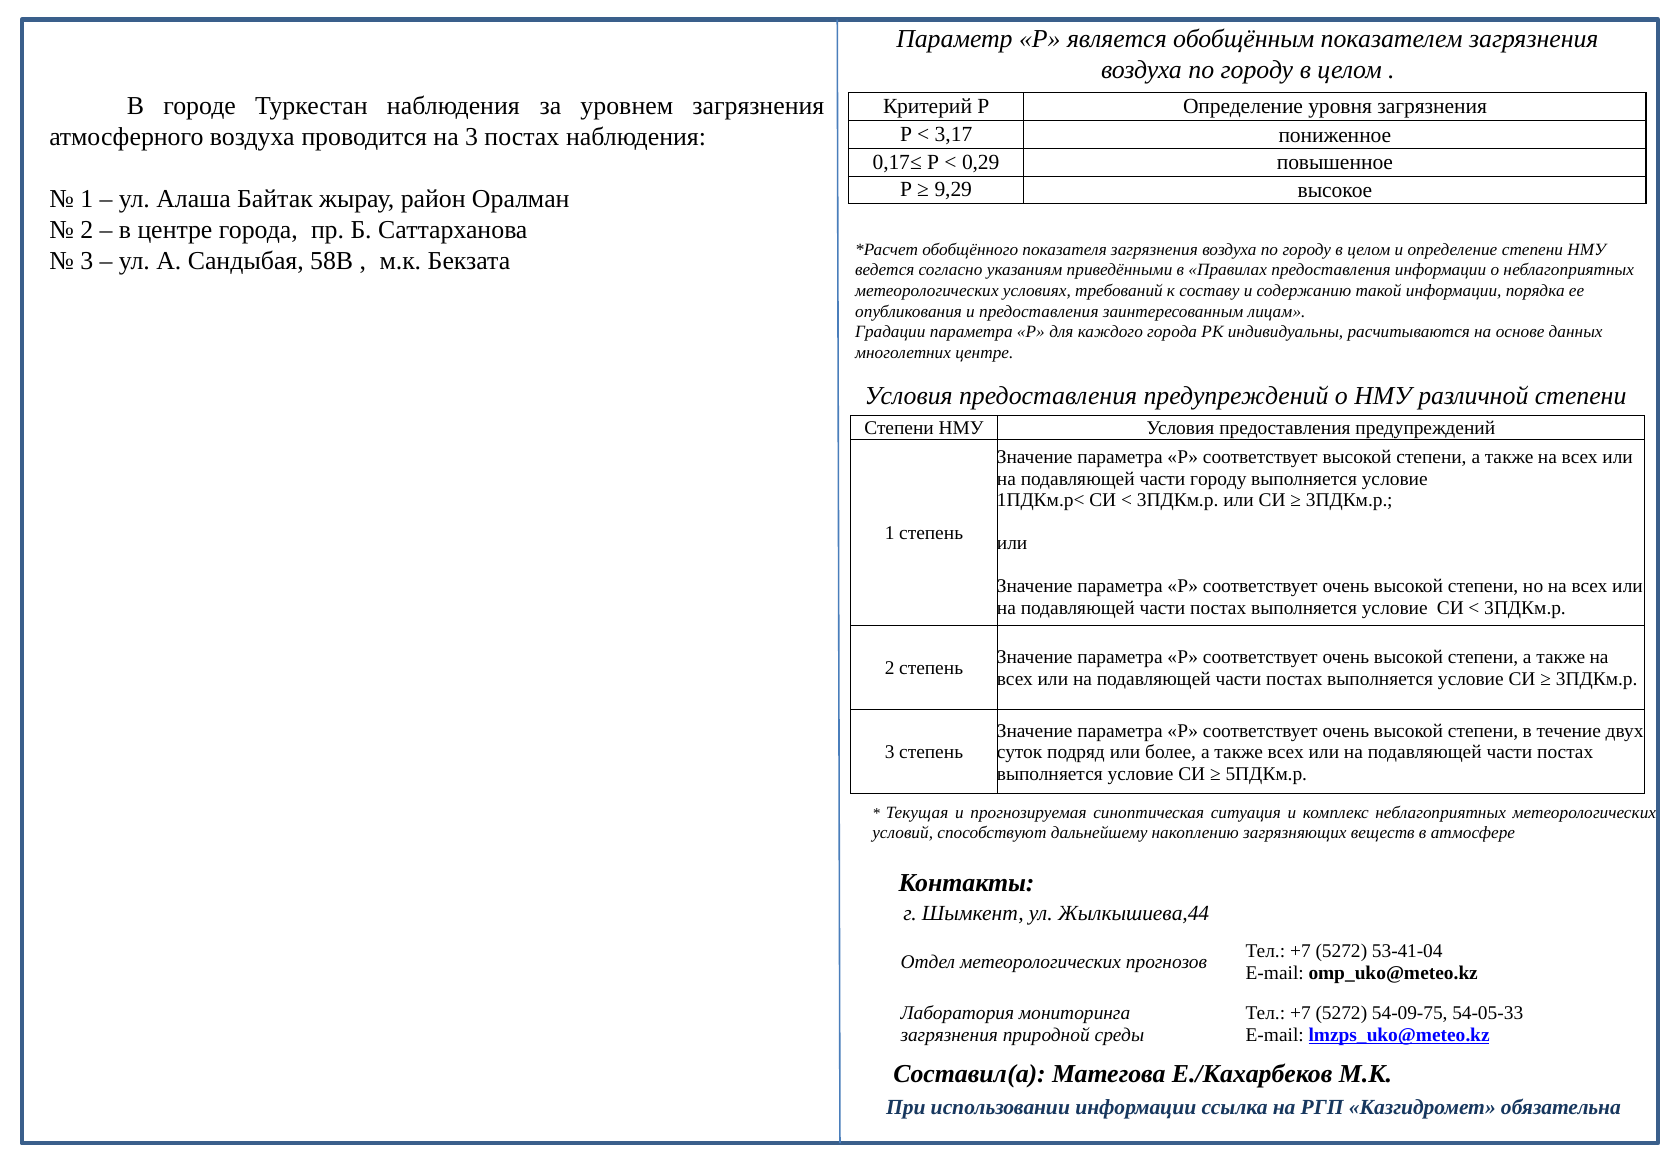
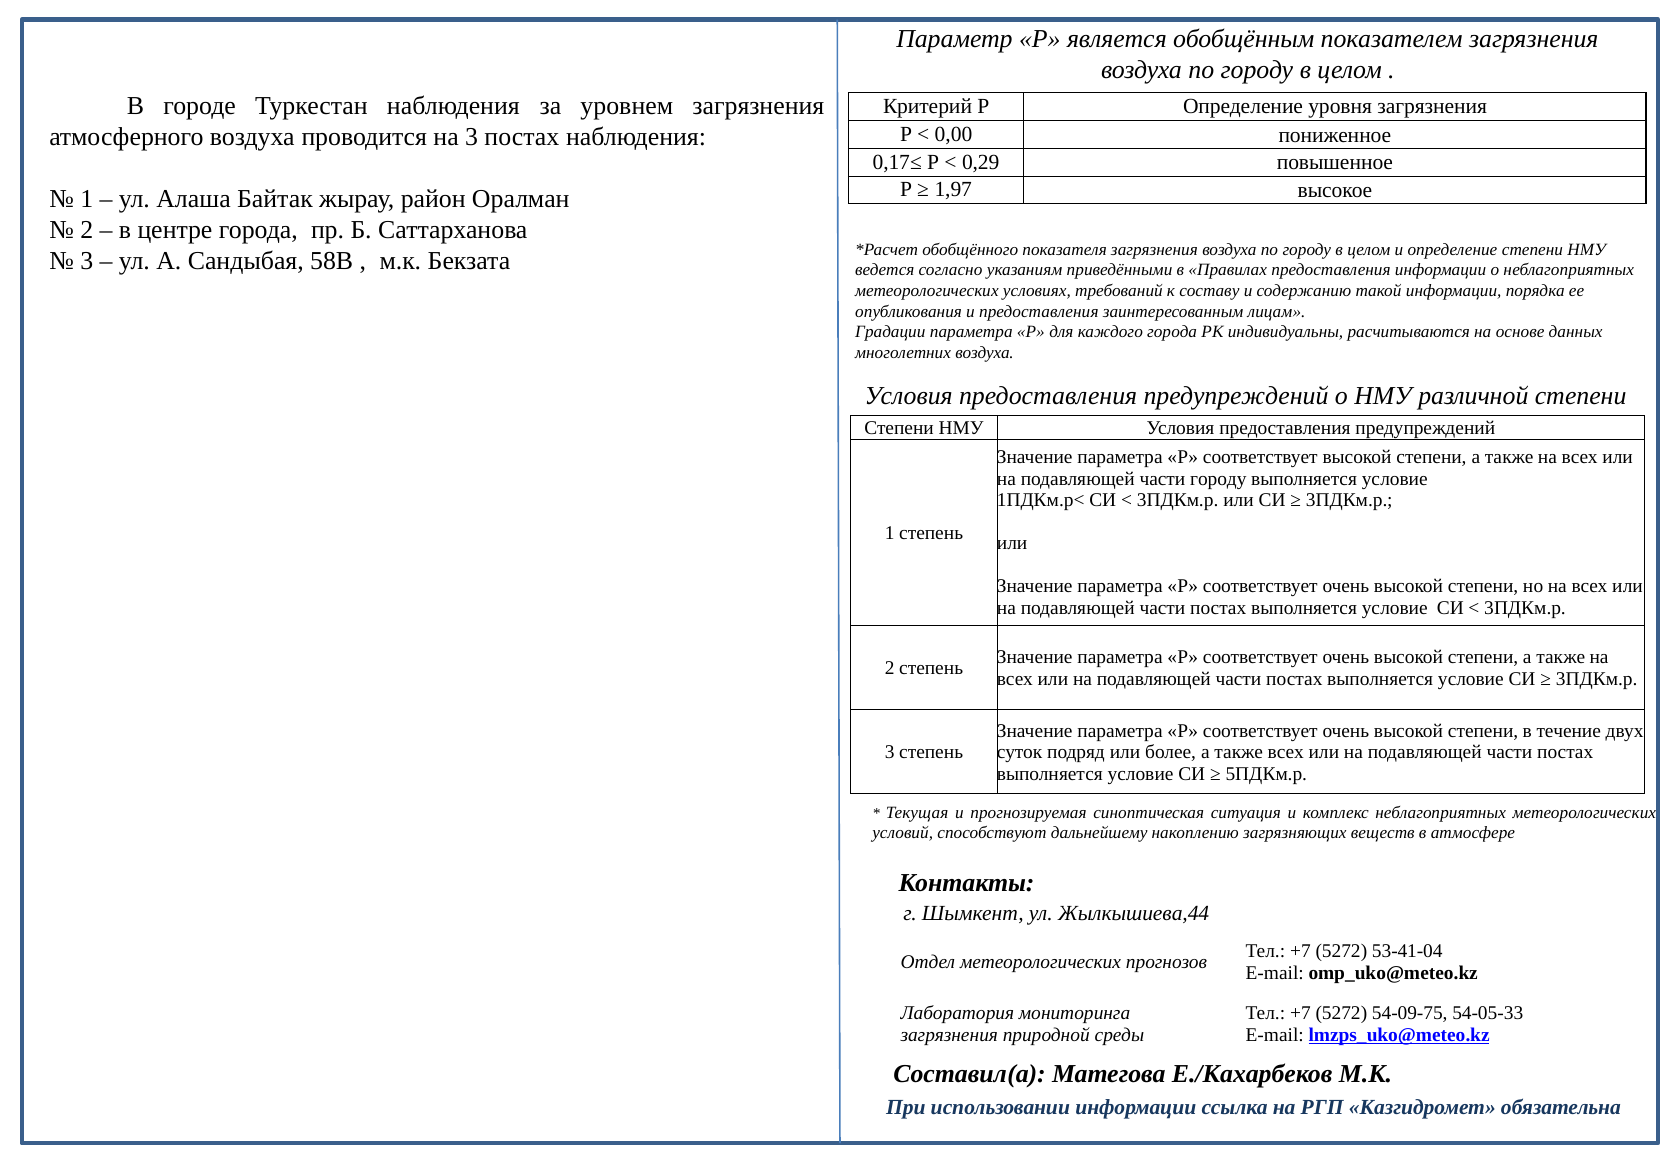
3,17: 3,17 -> 0,00
9,29: 9,29 -> 1,97
многолетних центре: центре -> воздуха
